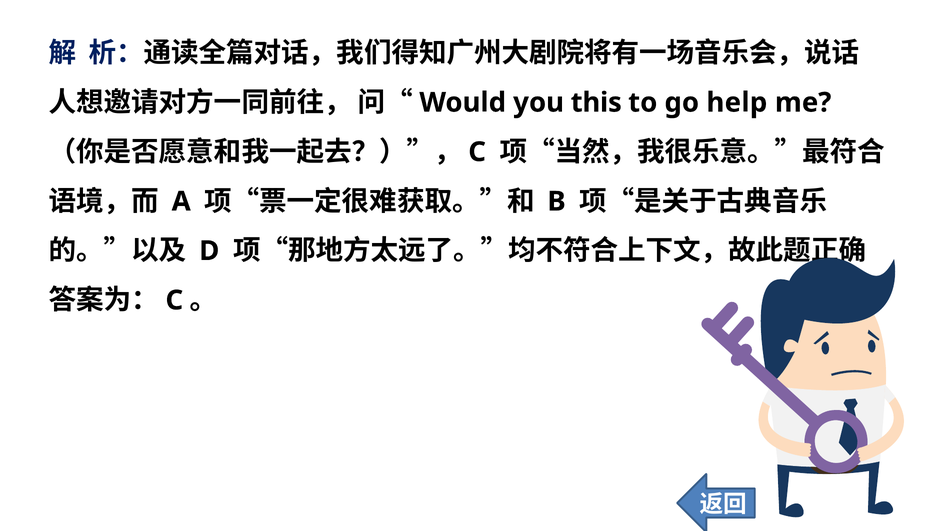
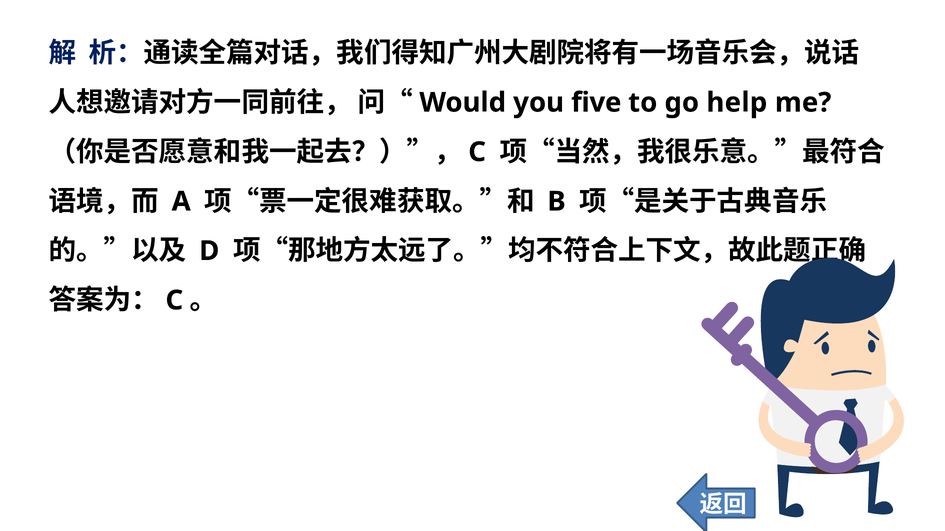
this: this -> five
